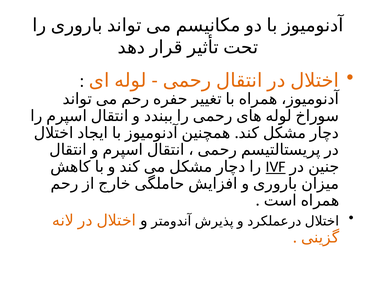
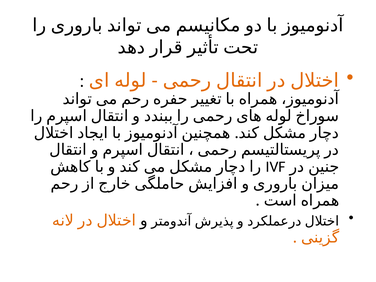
IVF underline: present -> none
